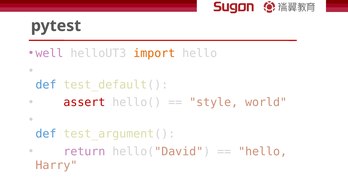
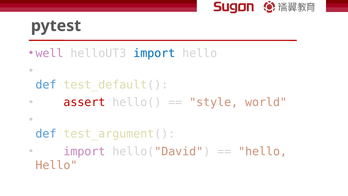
import at (154, 53) colour: orange -> blue
return at (84, 151): return -> import
Harry at (56, 165): Harry -> Hello
